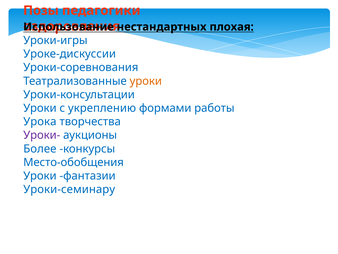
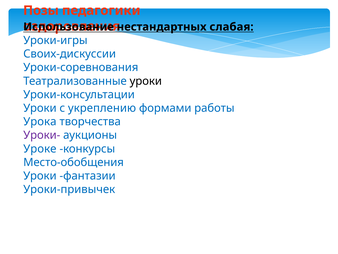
плохая: плохая -> слабая
Уроке-дискуссии: Уроке-дискуссии -> Своих-дискуссии
уроки at (146, 81) colour: orange -> black
Более: Более -> Уроке
Уроки-семинару: Уроки-семинару -> Уроки-привычек
